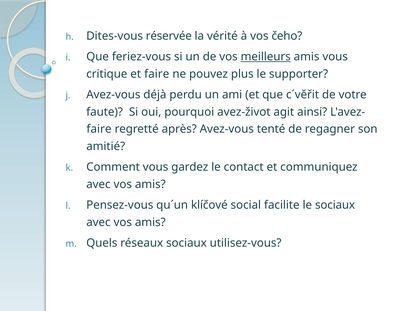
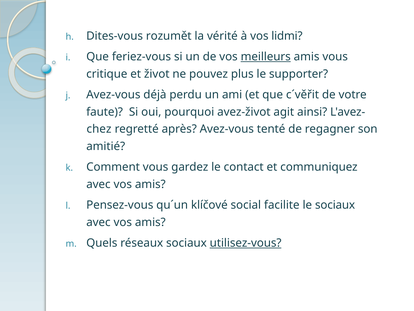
réservée: réservée -> rozumět
čeho: čeho -> lidmi
et faire: faire -> život
faire at (99, 129): faire -> chez
utilisez-vous underline: none -> present
